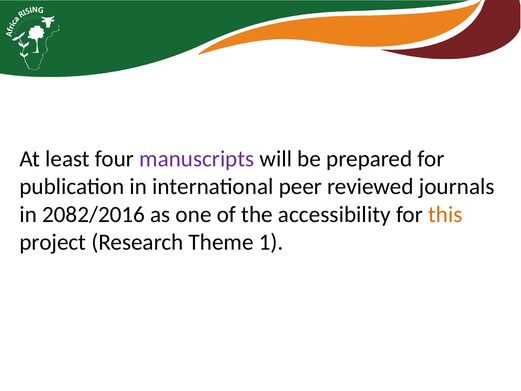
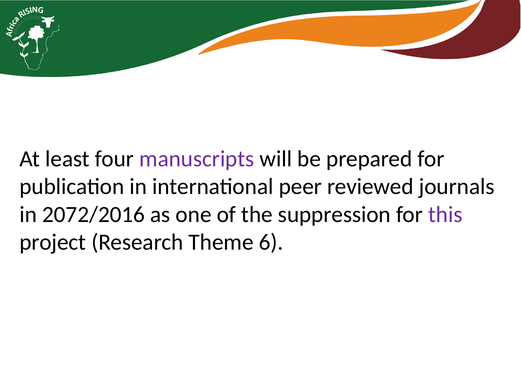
2082/2016: 2082/2016 -> 2072/2016
accessibility: accessibility -> suppression
this colour: orange -> purple
1: 1 -> 6
